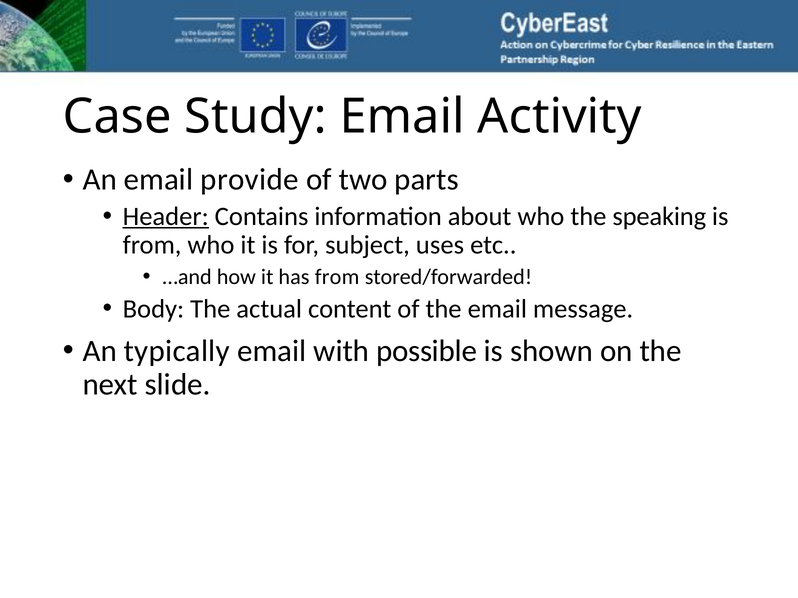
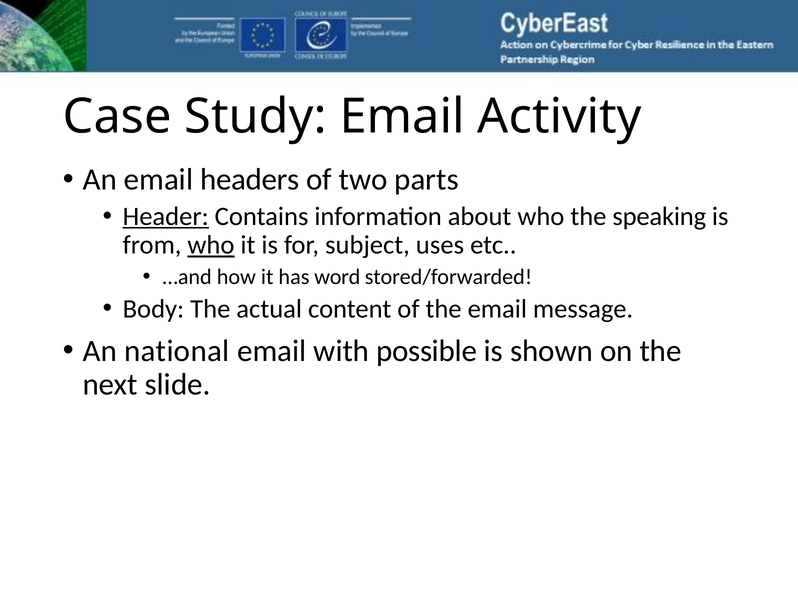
provide: provide -> headers
who at (211, 245) underline: none -> present
has from: from -> word
typically: typically -> national
